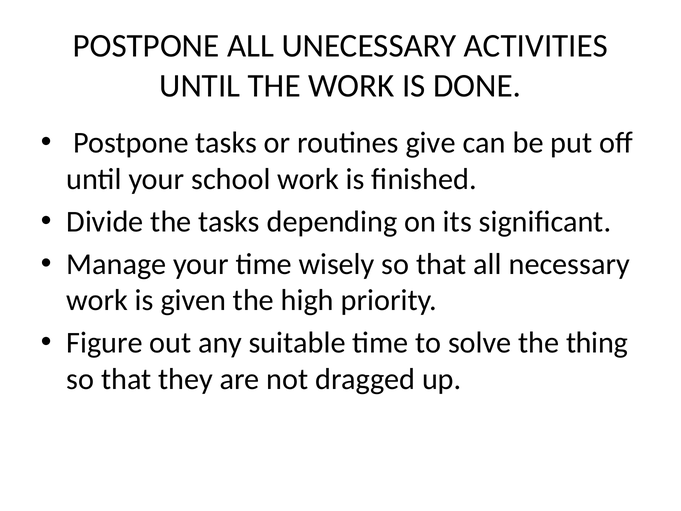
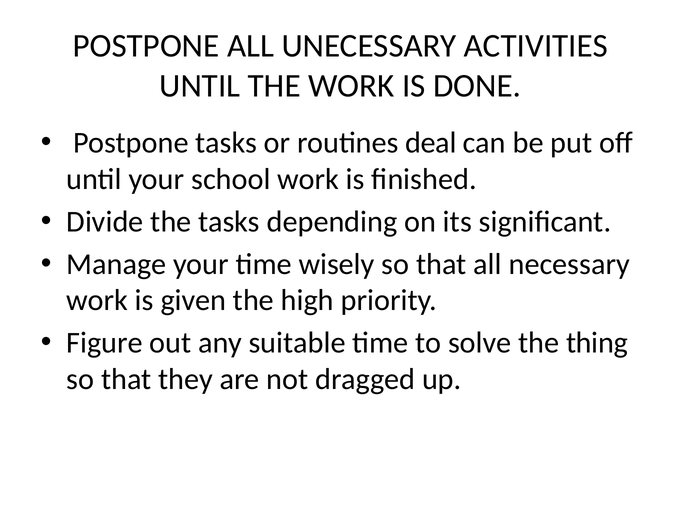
give: give -> deal
